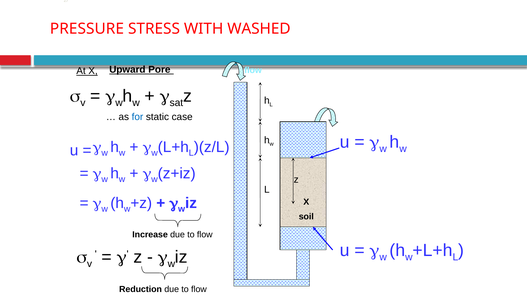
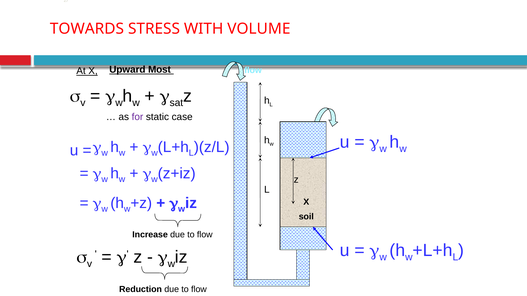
PRESSURE: PRESSURE -> TOWARDS
WASHED: WASHED -> VOLUME
Pore: Pore -> Most
for colour: blue -> purple
